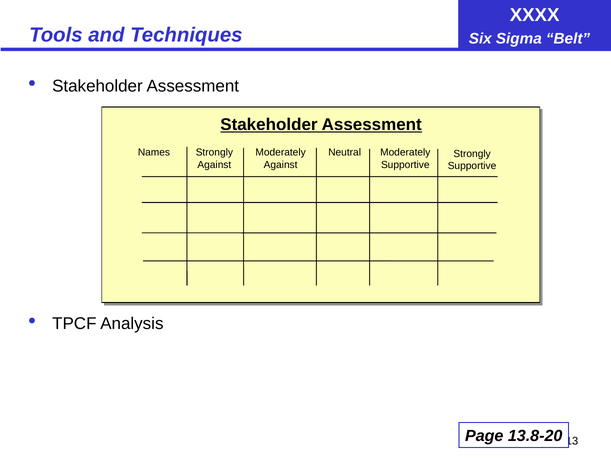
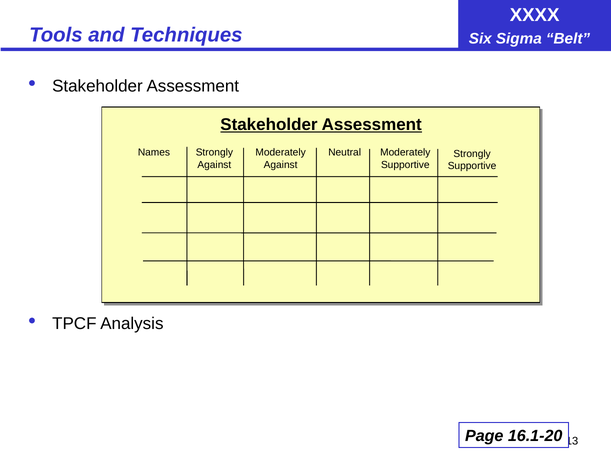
13.8-20: 13.8-20 -> 16.1-20
